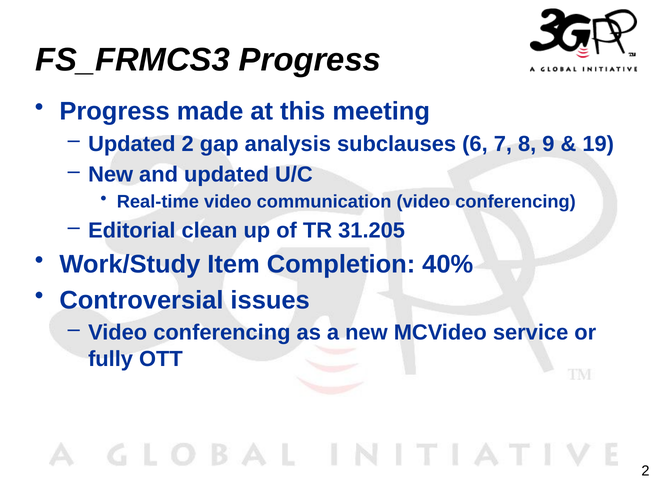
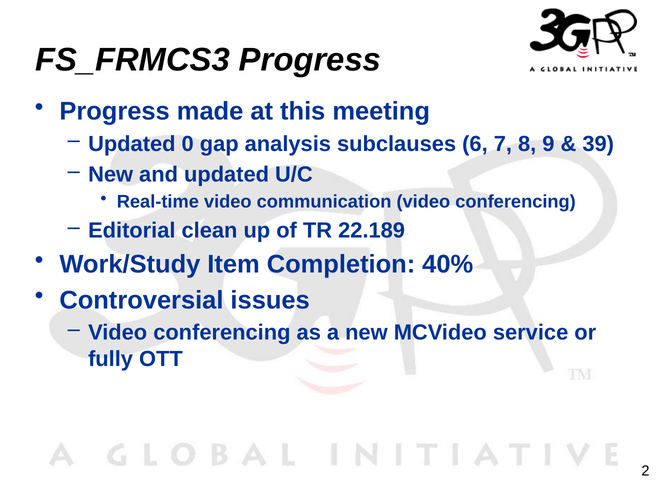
Updated 2: 2 -> 0
19: 19 -> 39
31.205: 31.205 -> 22.189
